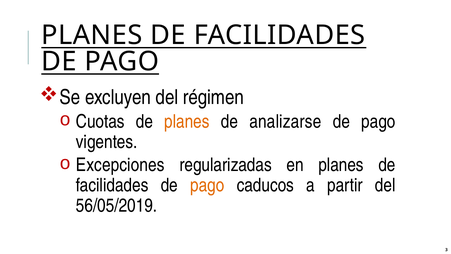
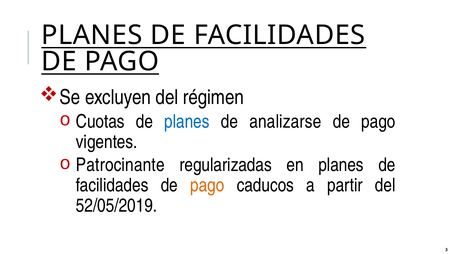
planes at (187, 121) colour: orange -> blue
Excepciones: Excepciones -> Patrocinante
56/05/2019: 56/05/2019 -> 52/05/2019
